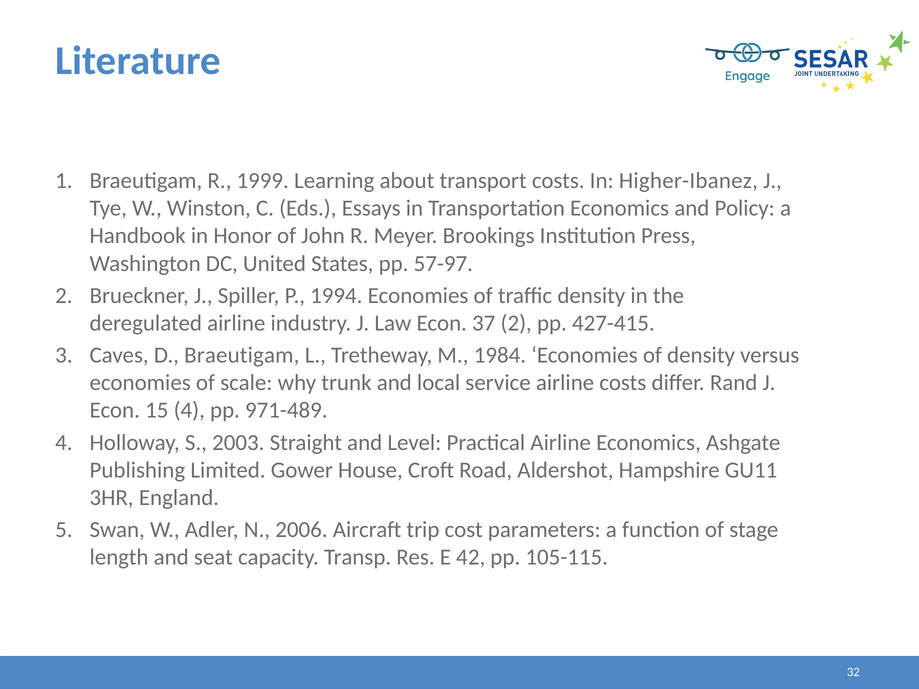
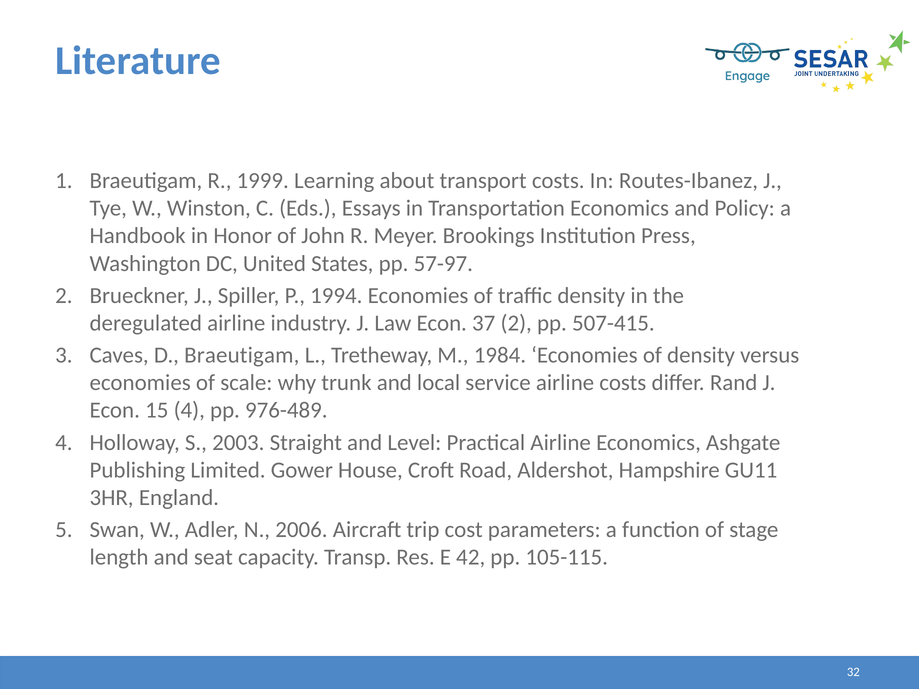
Higher-Ibanez: Higher-Ibanez -> Routes-Ibanez
427-415: 427-415 -> 507-415
971-489: 971-489 -> 976-489
